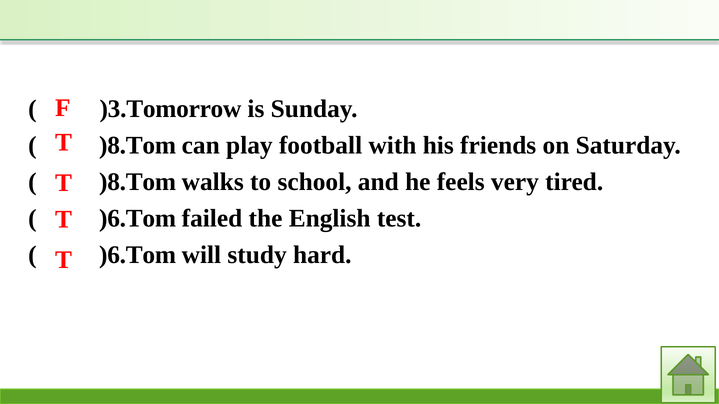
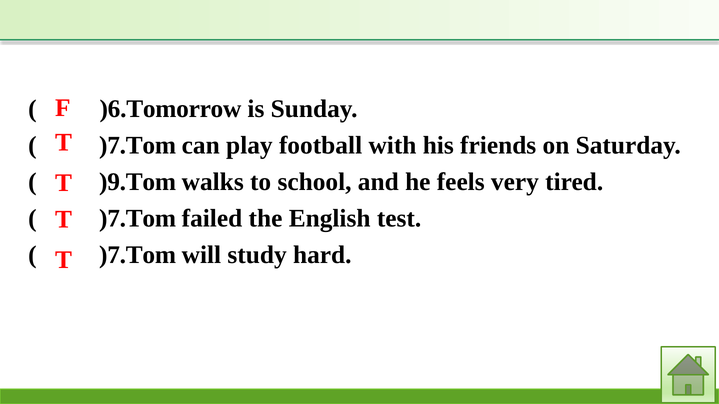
)3.Tomorrow: )3.Tomorrow -> )6.Tomorrow
)8.Tom at (138, 145): )8.Tom -> )7.Tom
)8.Tom at (138, 182): )8.Tom -> )9.Tom
)6.Tom at (138, 218): )6.Tom -> )7.Tom
)6.Tom at (138, 255): )6.Tom -> )7.Tom
